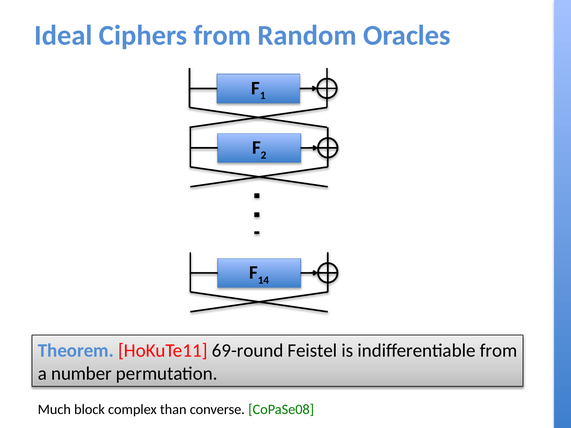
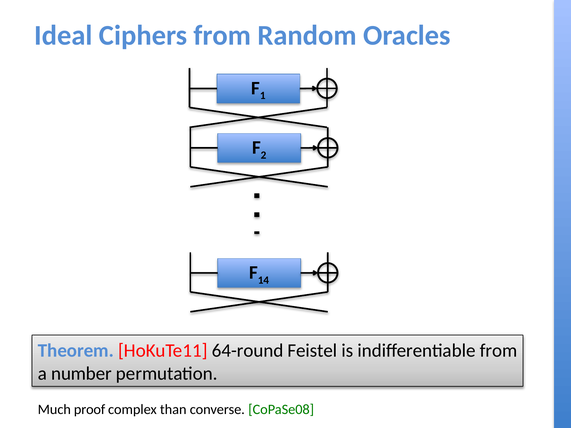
69-round: 69-round -> 64-round
block: block -> proof
